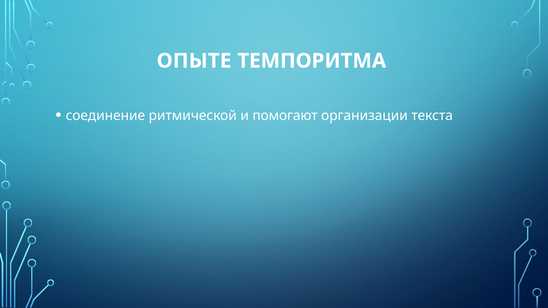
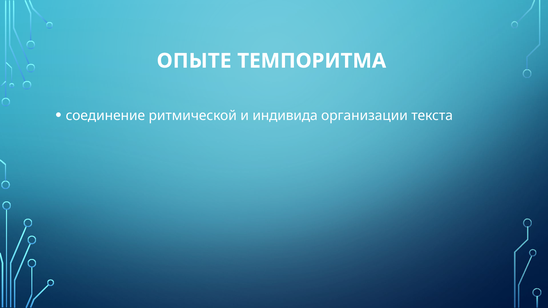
помогают: помогают -> индивида
